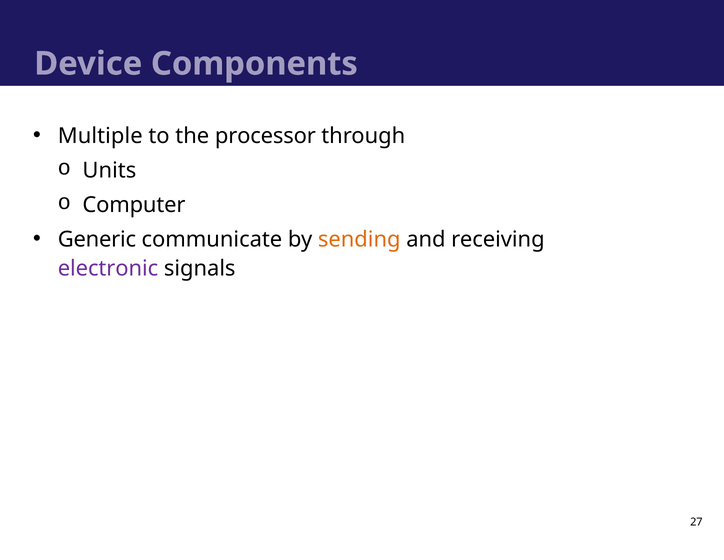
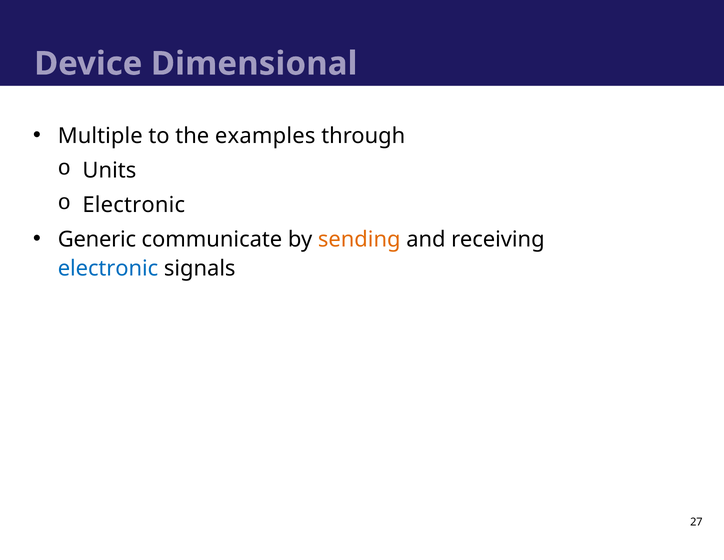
Components: Components -> Dimensional
processor: processor -> examples
Computer at (134, 205): Computer -> Electronic
electronic at (108, 268) colour: purple -> blue
